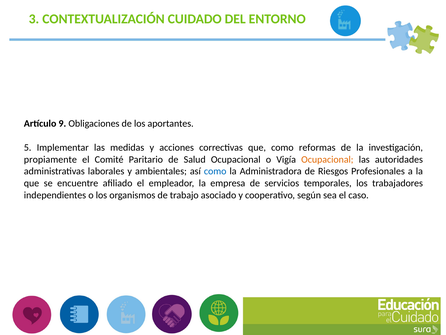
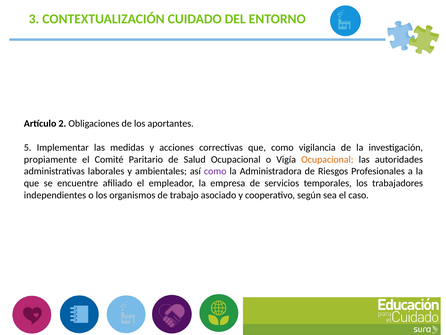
9: 9 -> 2
reformas: reformas -> vigilancia
como at (215, 171) colour: blue -> purple
